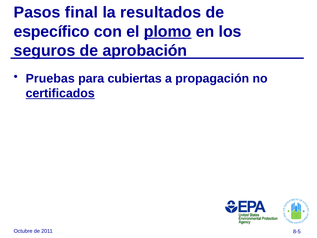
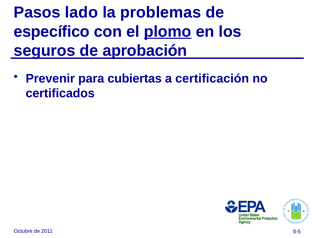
final: final -> lado
resultados: resultados -> problemas
Pruebas: Pruebas -> Prevenir
propagación: propagación -> certificación
certificados underline: present -> none
